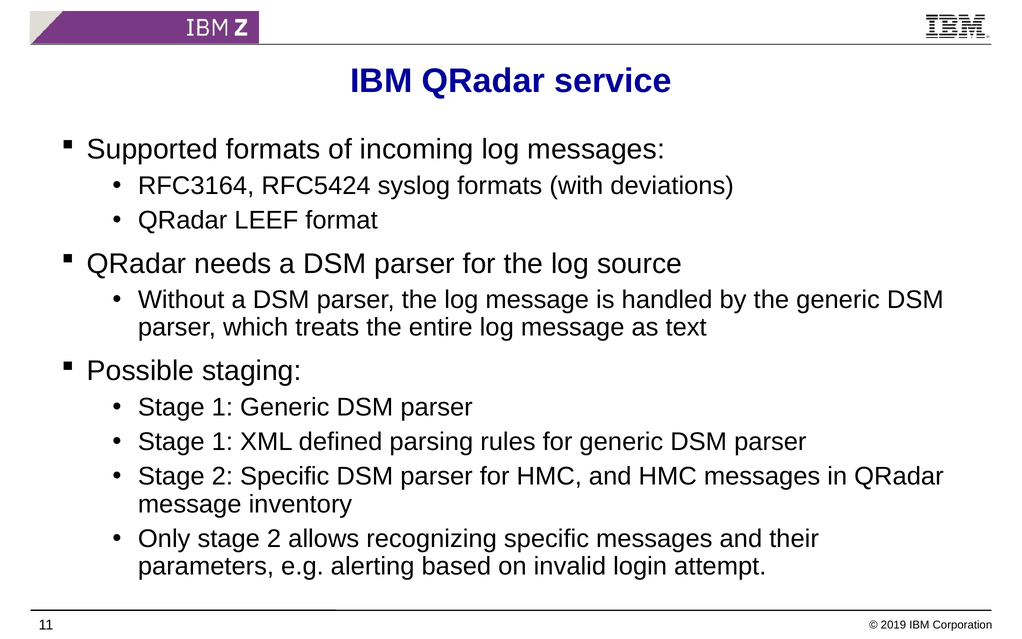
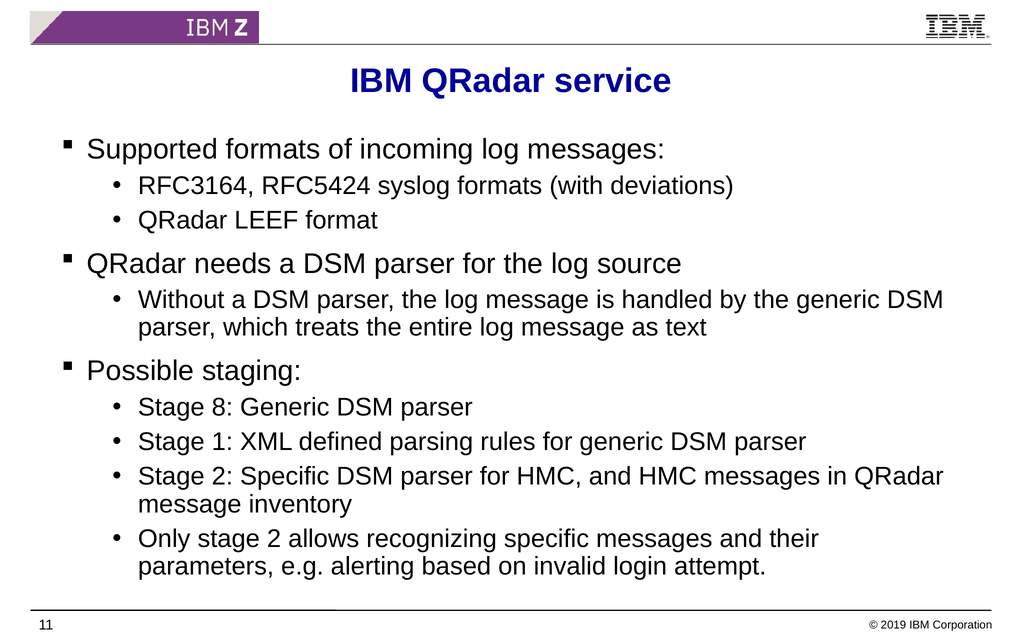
1 at (222, 407): 1 -> 8
